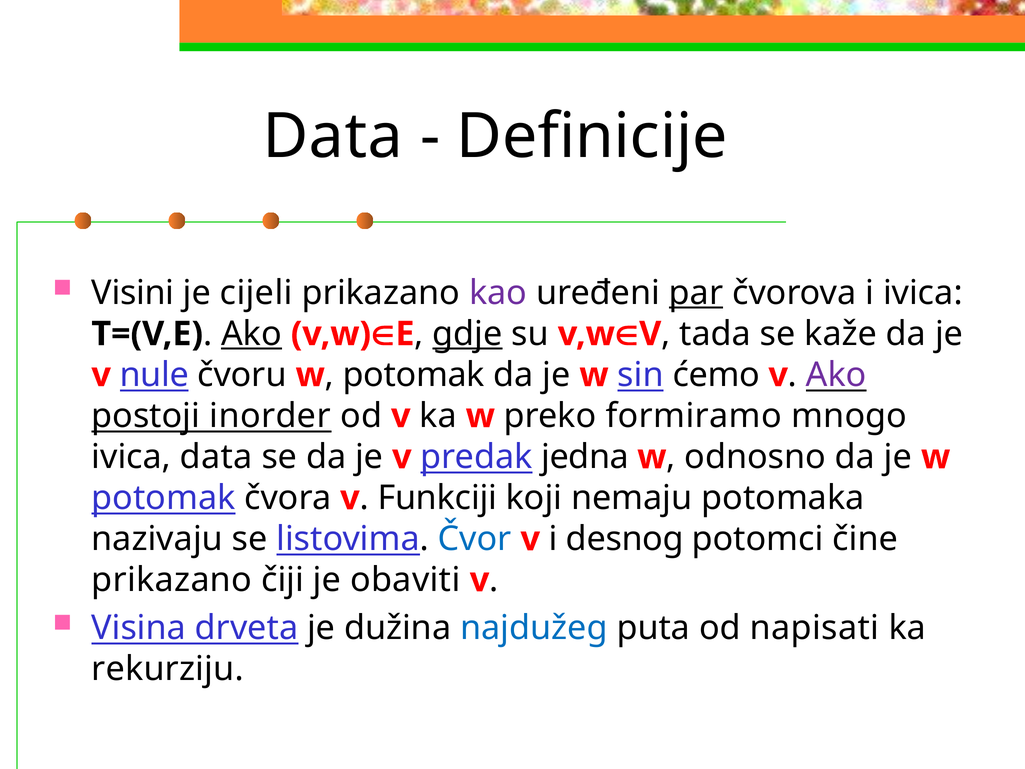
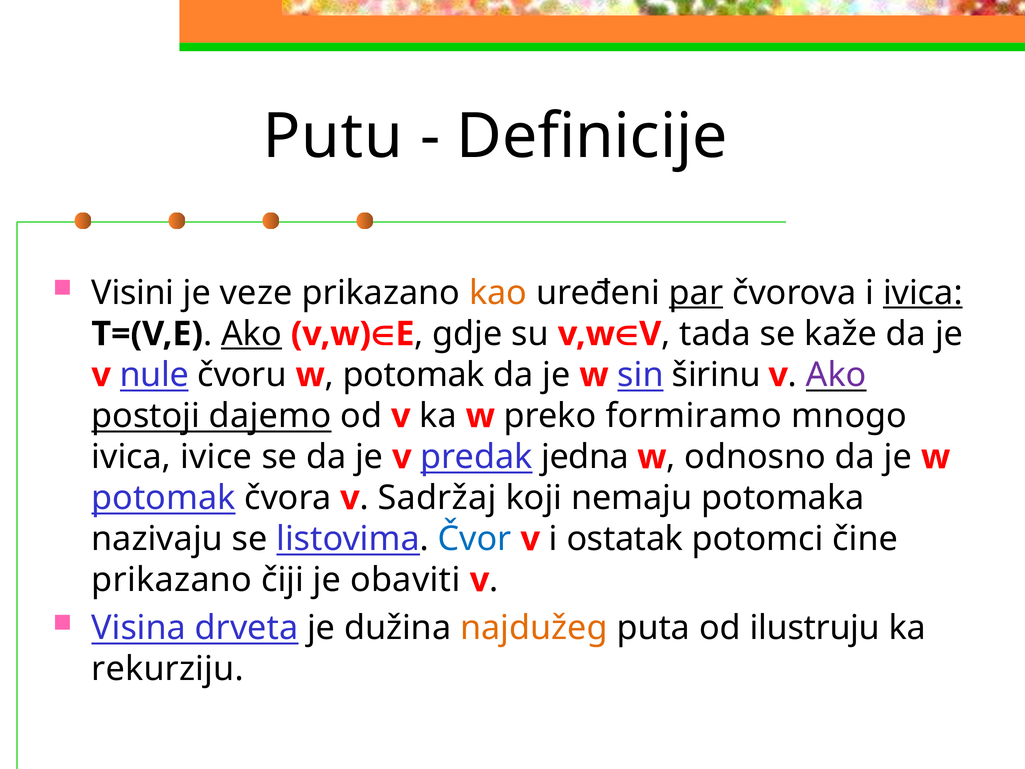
Data at (333, 137): Data -> Putu
cijeli: cijeli -> veze
kao colour: purple -> orange
ivica at (923, 293) underline: none -> present
gdje underline: present -> none
ćemo: ćemo -> širinu
inorder: inorder -> dajemo
ivica data: data -> ivice
Funkciji: Funkciji -> Sadržaj
desnog: desnog -> ostatak
najdužeg colour: blue -> orange
napisati: napisati -> ilustruju
